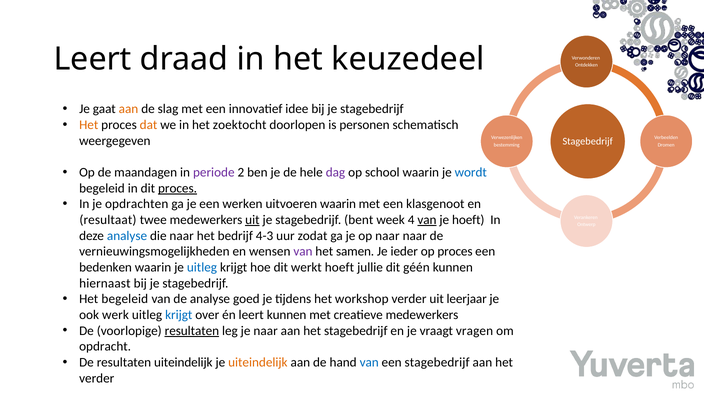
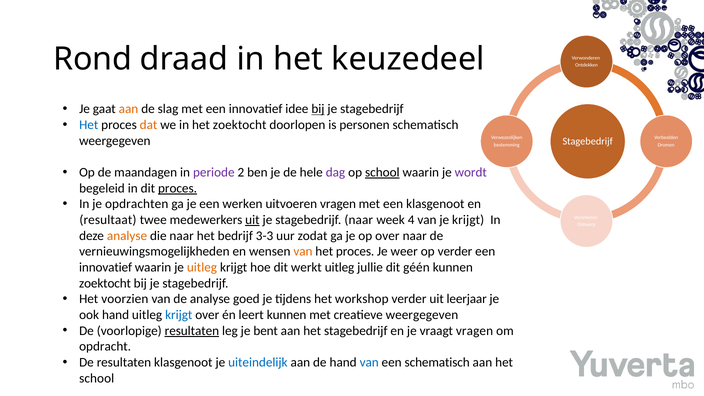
Leert at (93, 59): Leert -> Rond
bij at (318, 109) underline: none -> present
Het at (89, 125) colour: orange -> blue
school at (382, 172) underline: none -> present
wordt colour: blue -> purple
uitvoeren waarin: waarin -> vragen
stagebedrijf bent: bent -> naar
van at (427, 220) underline: present -> none
je hoeft: hoeft -> krijgt
analyse at (127, 236) colour: blue -> orange
4-3: 4-3 -> 3-3
op naar: naar -> over
van at (303, 252) colour: purple -> orange
samen at (355, 252): samen -> proces
ieder: ieder -> weer
op proces: proces -> verder
bedenken at (106, 267): bedenken -> innovatief
uitleg at (202, 267) colour: blue -> orange
werkt hoeft: hoeft -> uitleg
hiernaast at (105, 283): hiernaast -> zoektocht
Het begeleid: begeleid -> voorzien
ook werk: werk -> hand
creatieve medewerkers: medewerkers -> weergegeven
je naar: naar -> bent
resultaten uiteindelijk: uiteindelijk -> klasgenoot
uiteindelijk at (258, 362) colour: orange -> blue
een stagebedrijf: stagebedrijf -> schematisch
verder at (97, 378): verder -> school
